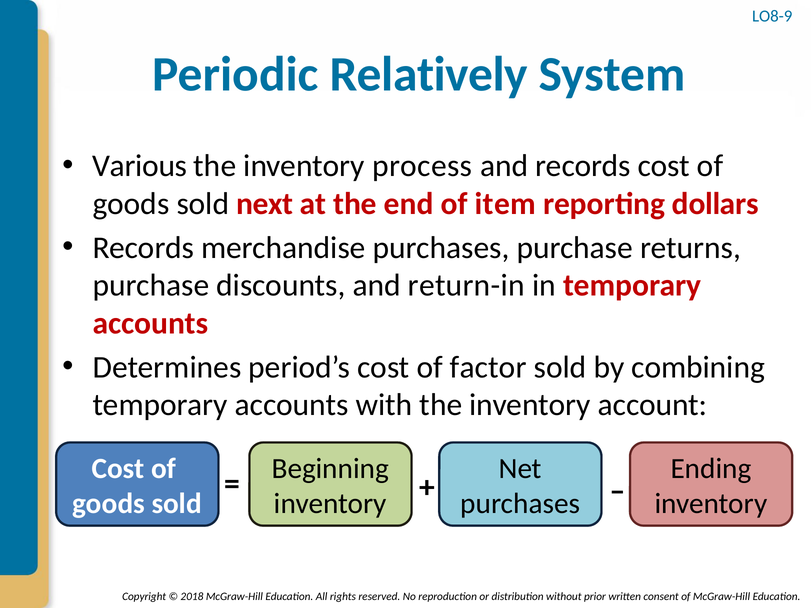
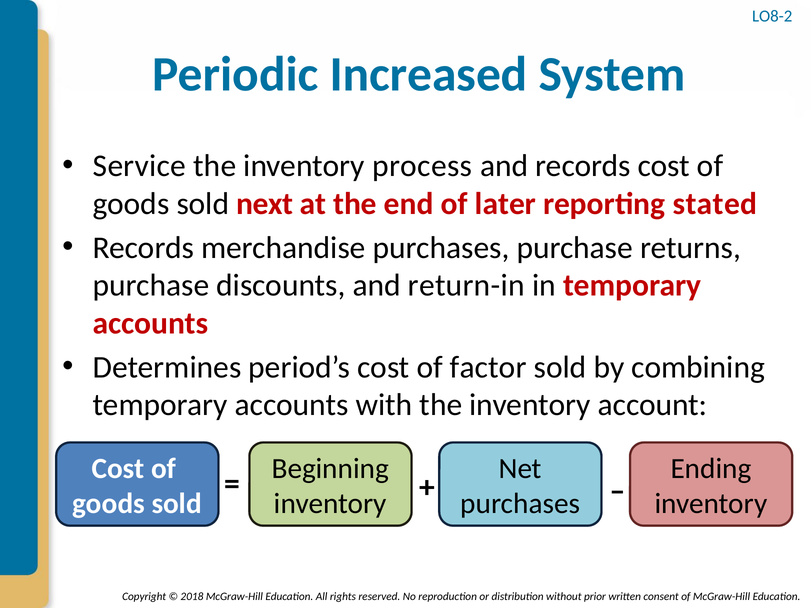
LO8-9: LO8-9 -> LO8-2
Relatively: Relatively -> Increased
Various: Various -> Service
item: item -> later
dollars: dollars -> stated
